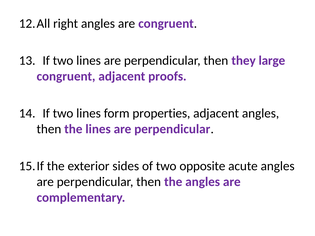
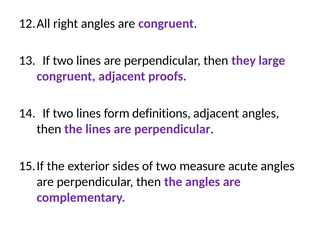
properties: properties -> definitions
opposite: opposite -> measure
